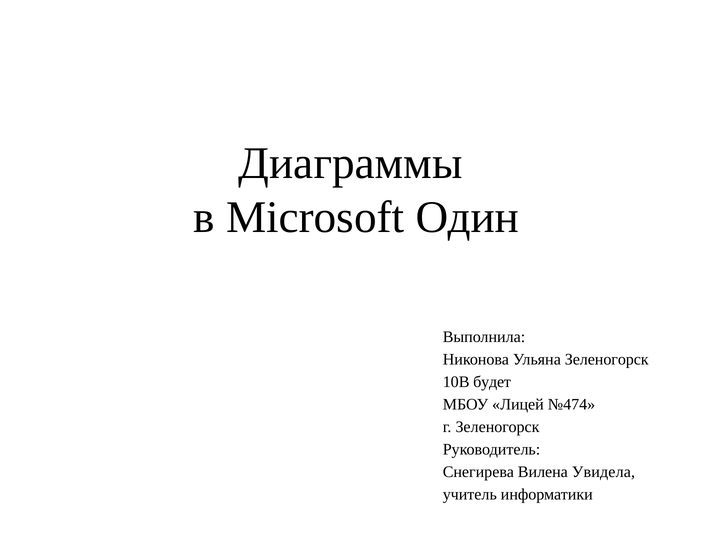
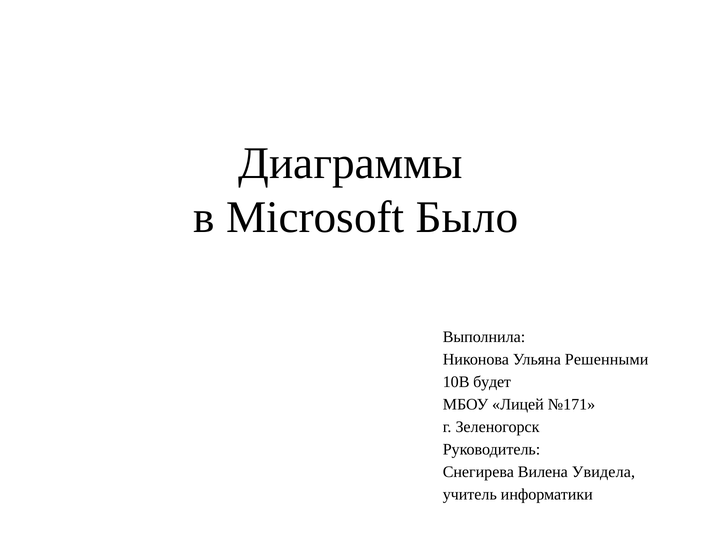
Один: Один -> Было
Ульяна Зеленогорск: Зеленогорск -> Решенными
№474: №474 -> №171
